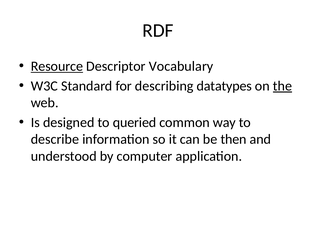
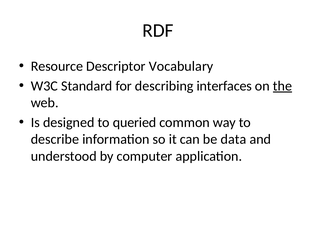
Resource underline: present -> none
datatypes: datatypes -> interfaces
then: then -> data
